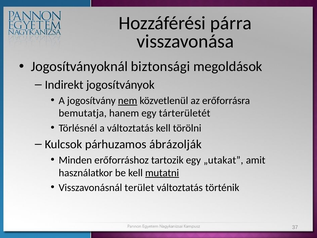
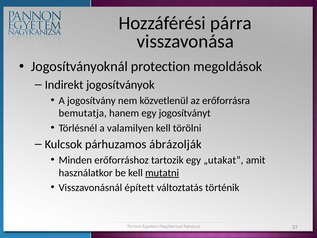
biztonsági: biztonsági -> protection
nem underline: present -> none
tárterületét: tárterületét -> jogosítványt
a változtatás: változtatás -> valamilyen
terület: terület -> épített
